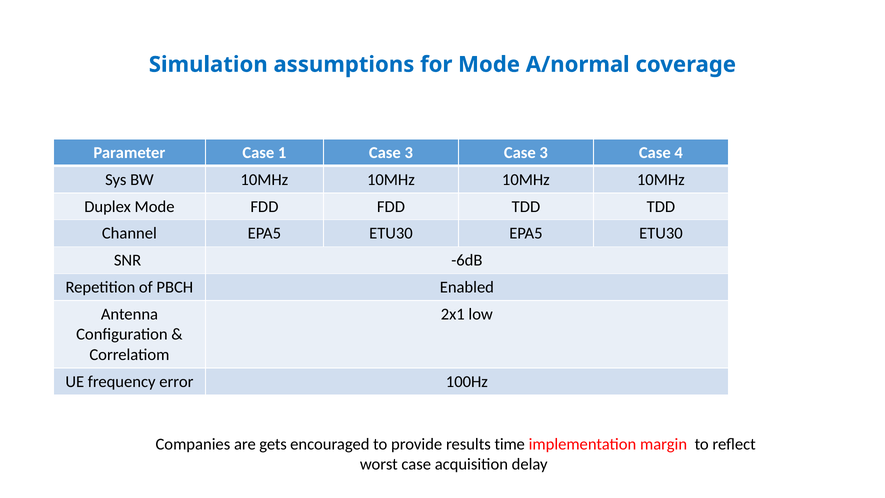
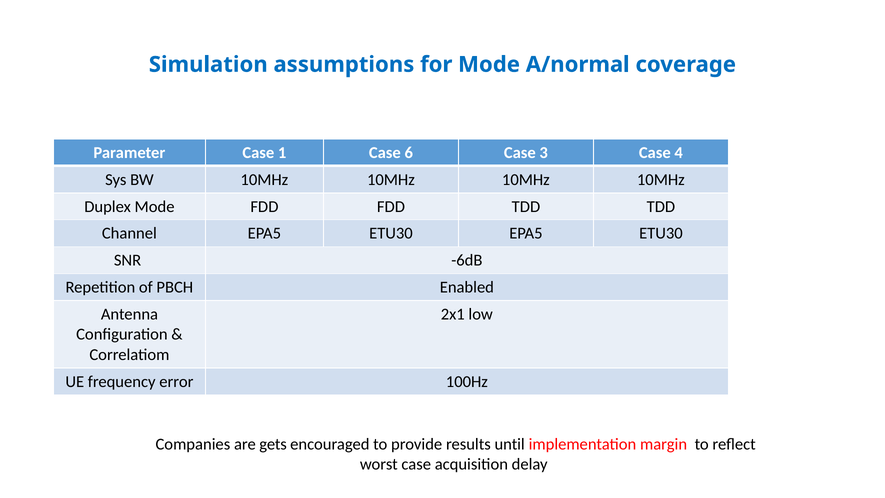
1 Case 3: 3 -> 6
time: time -> until
